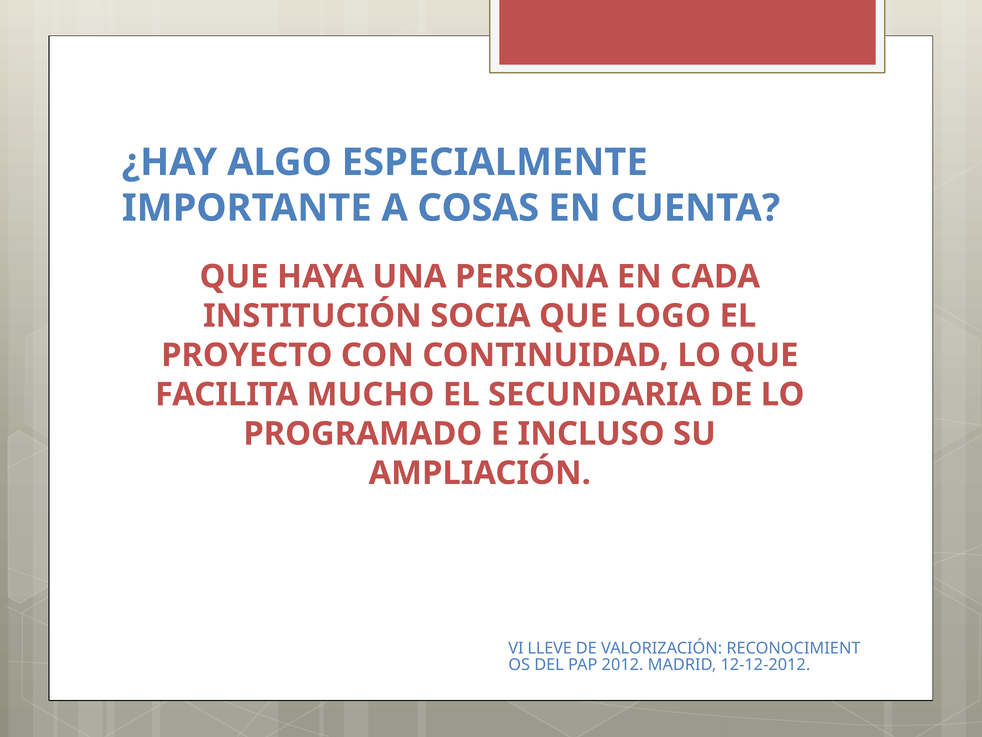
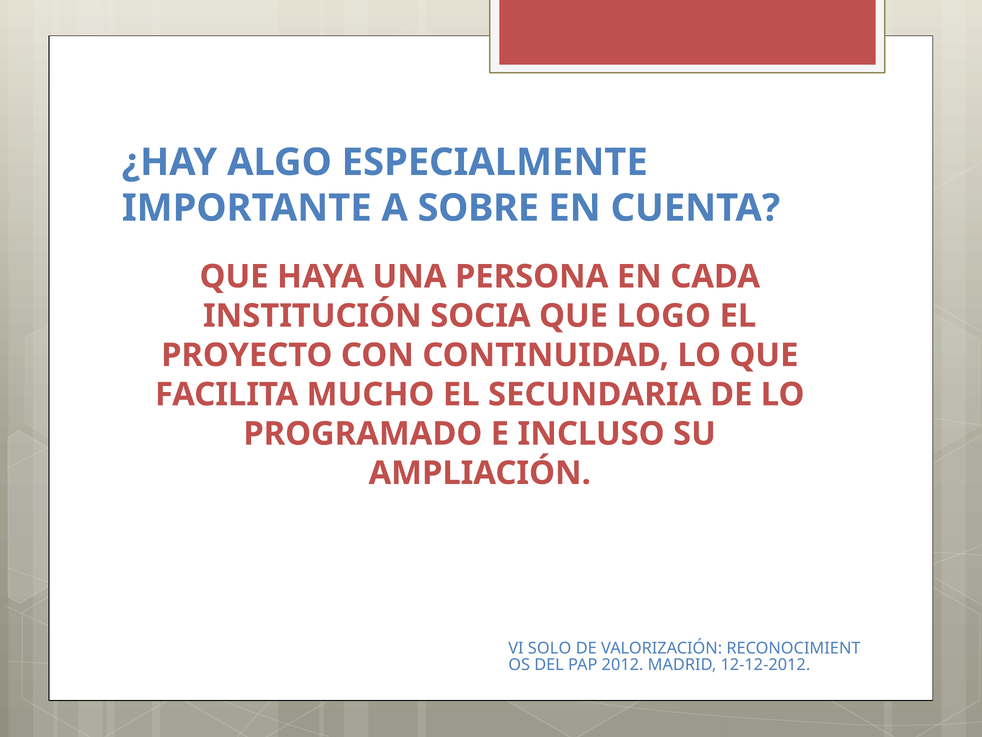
COSAS: COSAS -> SOBRE
LLEVE: LLEVE -> SOLO
